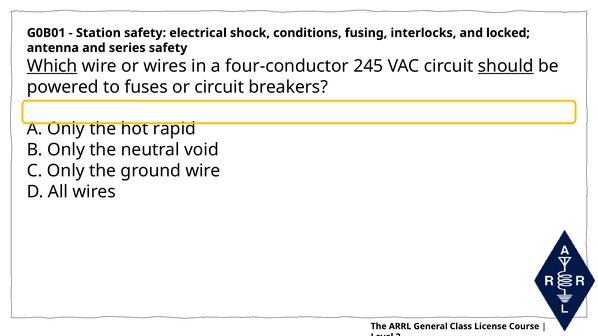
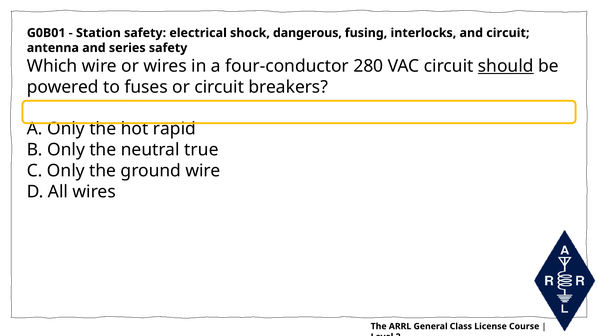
conditions: conditions -> dangerous
and locked: locked -> circuit
Which underline: present -> none
245: 245 -> 280
void: void -> true
